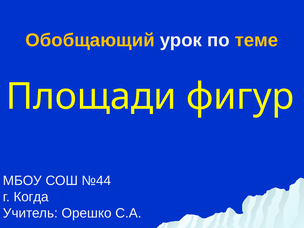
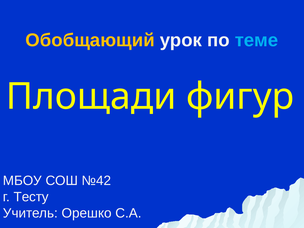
теме colour: yellow -> light blue
№44: №44 -> №42
Когда: Когда -> Тесту
